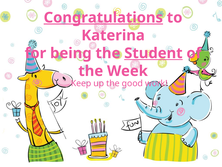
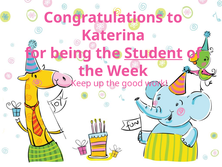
Congratulations underline: present -> none
